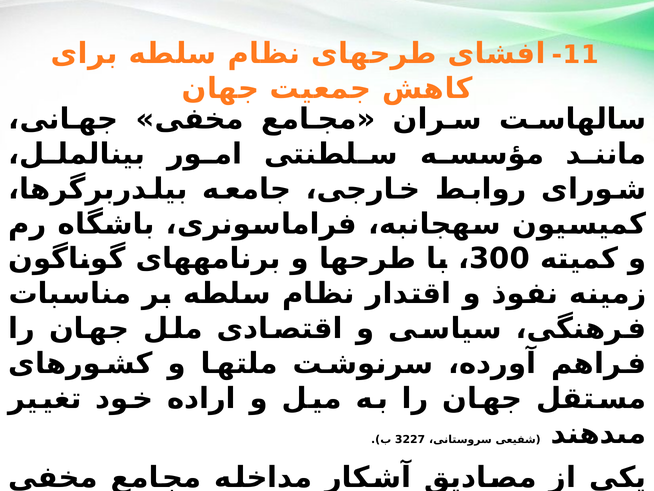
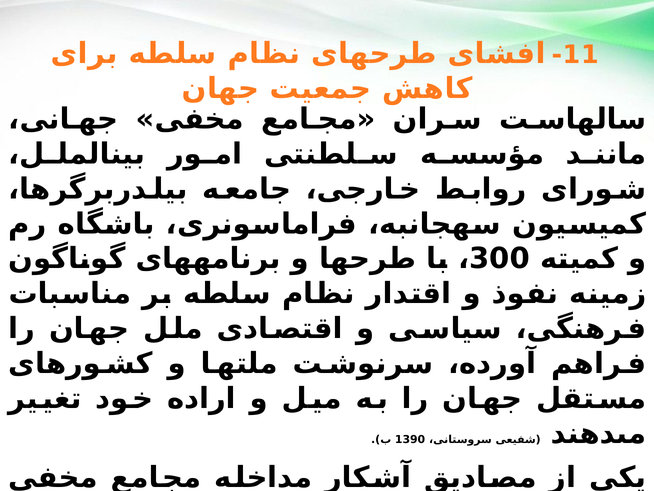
3227: 3227 -> 1390
